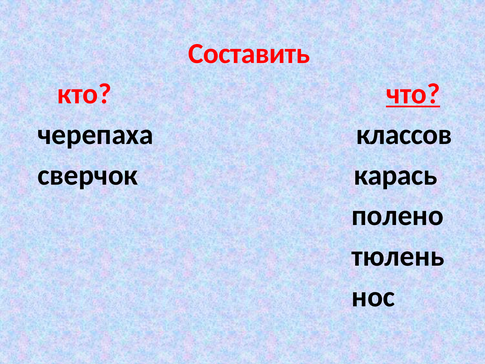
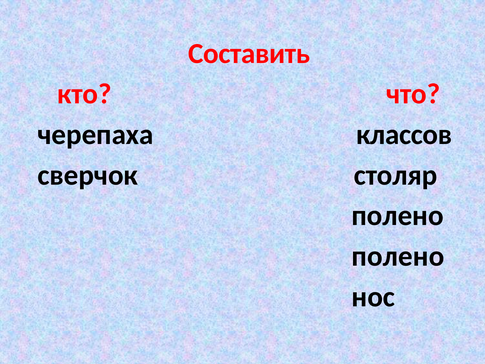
что underline: present -> none
карась: карась -> столяр
тюлень at (398, 256): тюлень -> полено
